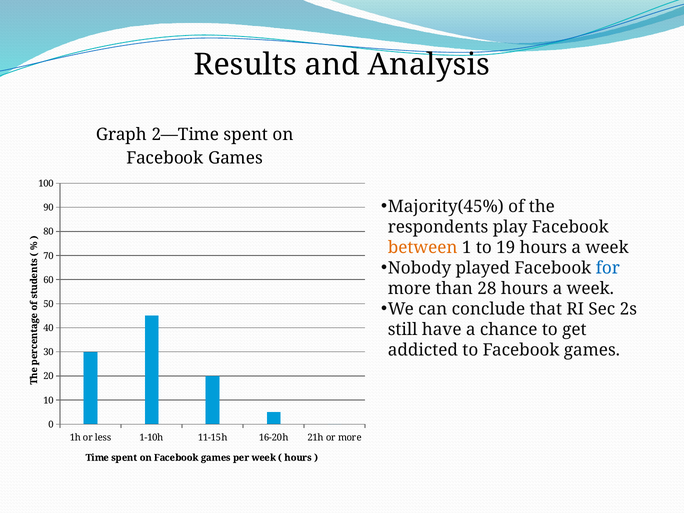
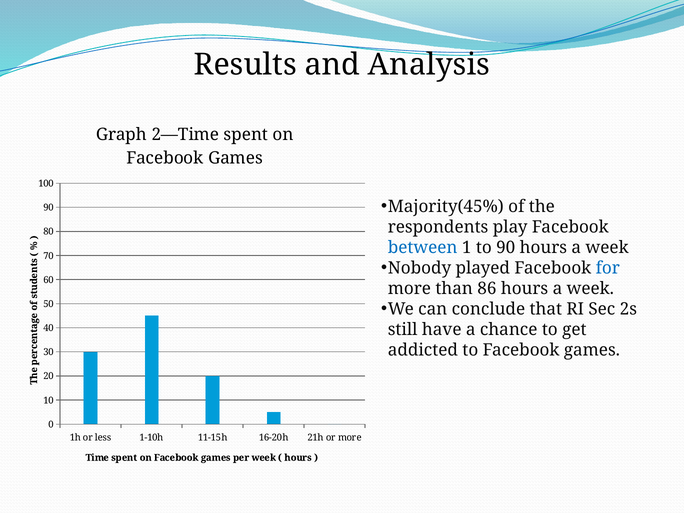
between colour: orange -> blue
to 19: 19 -> 90
28: 28 -> 86
